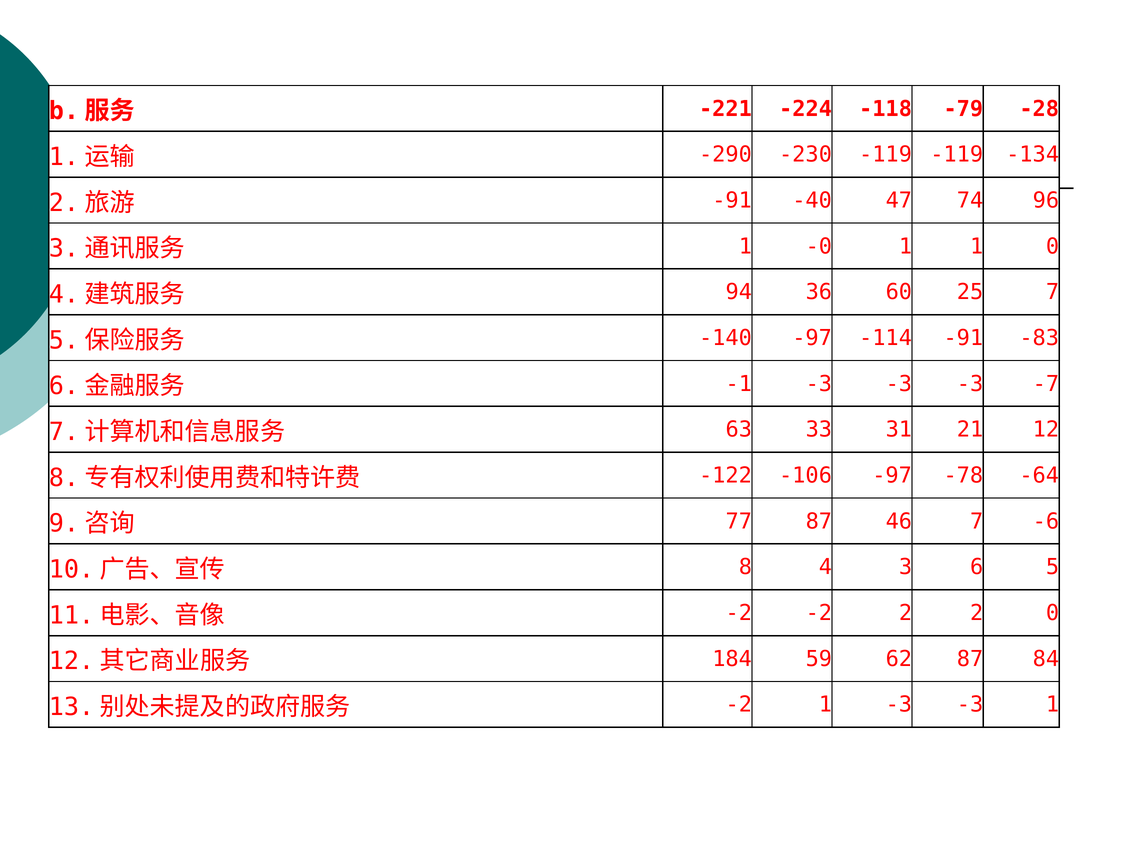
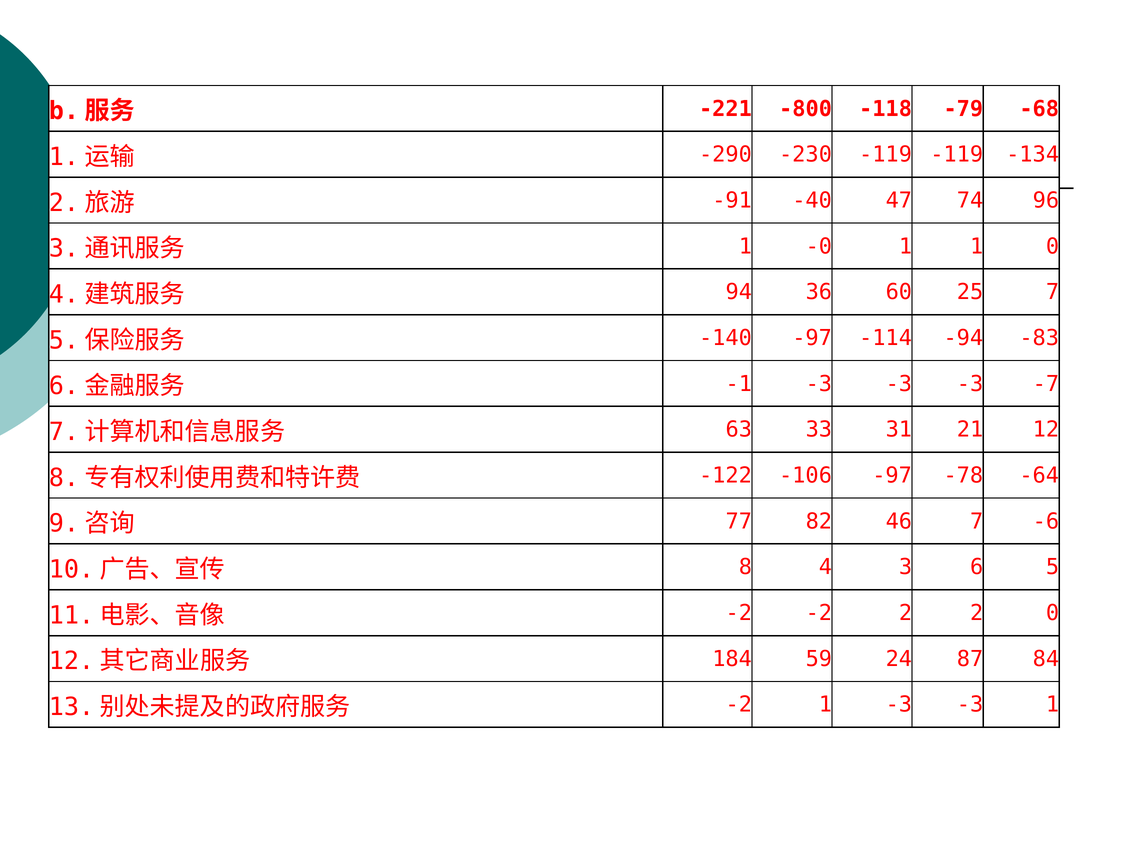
-224: -224 -> -800
-28: -28 -> -68
-114 -91: -91 -> -94
77 87: 87 -> 82
62: 62 -> 24
